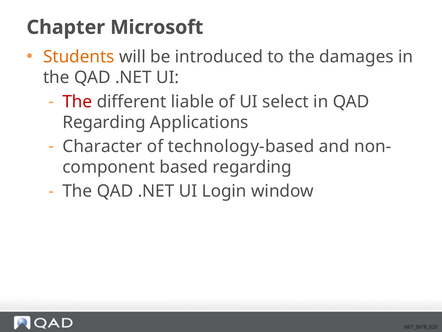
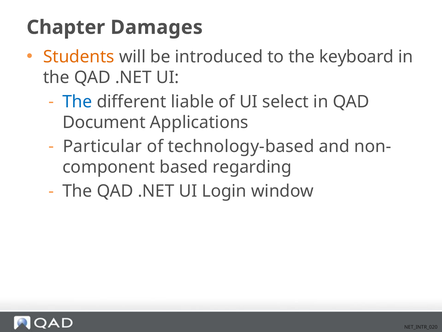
Microsoft: Microsoft -> Damages
damages: damages -> keyboard
The at (77, 102) colour: red -> blue
Regarding at (104, 122): Regarding -> Document
Character: Character -> Particular
